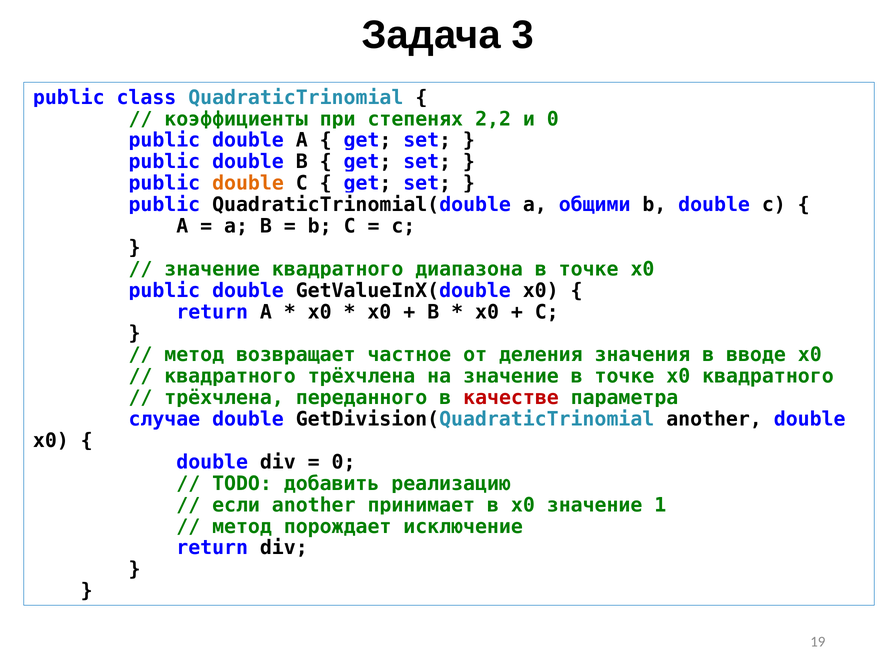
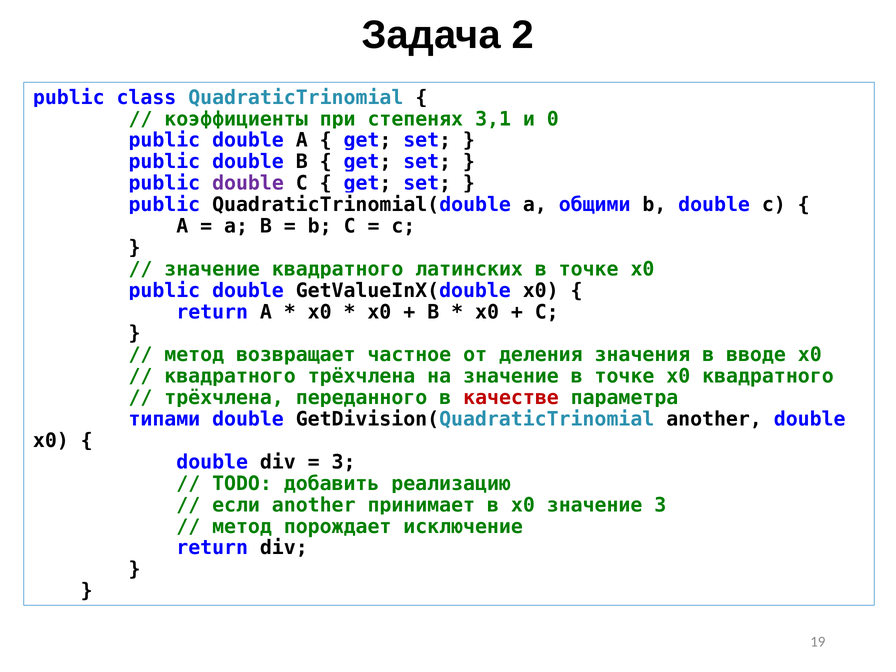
3: 3 -> 2
2,2: 2,2 -> 3,1
double at (248, 183) colour: orange -> purple
диапазона: диапазона -> латинских
случае: случае -> типами
0 at (344, 462): 0 -> 3
значение 1: 1 -> 3
